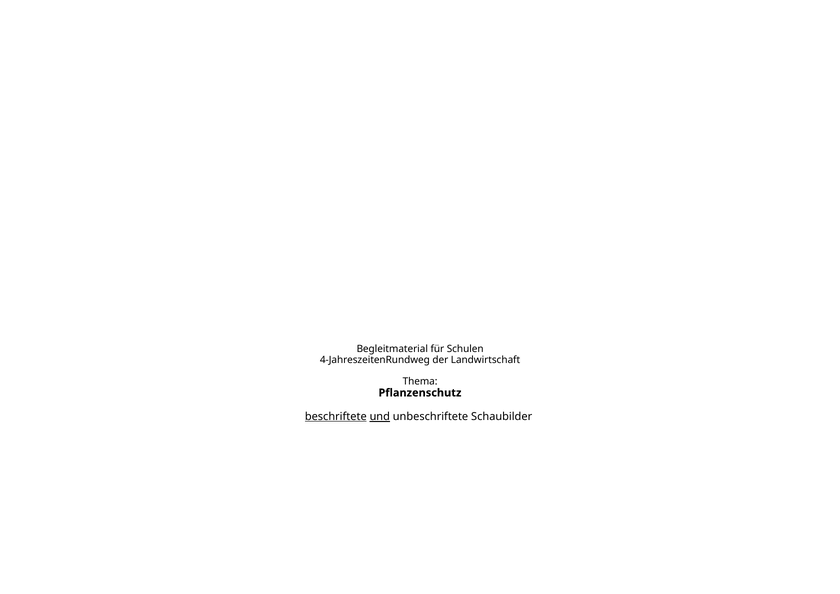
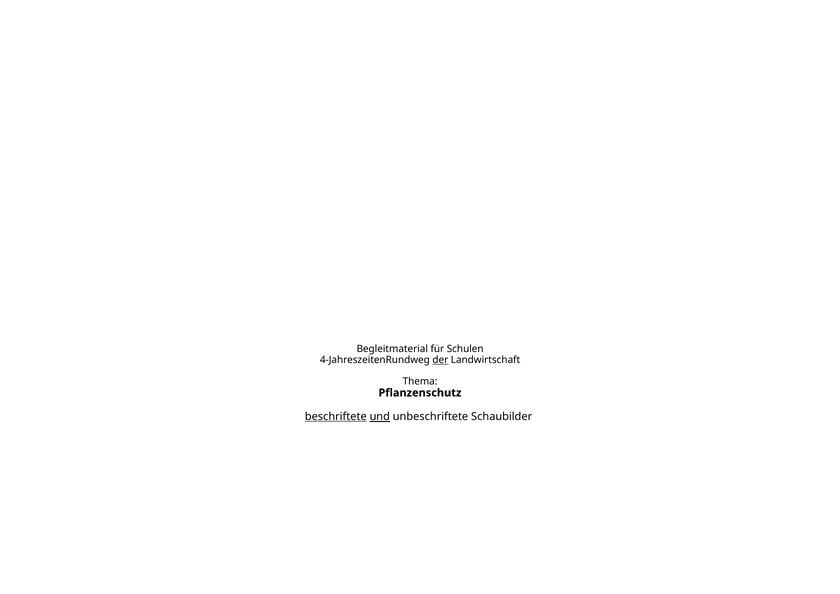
der underline: none -> present
